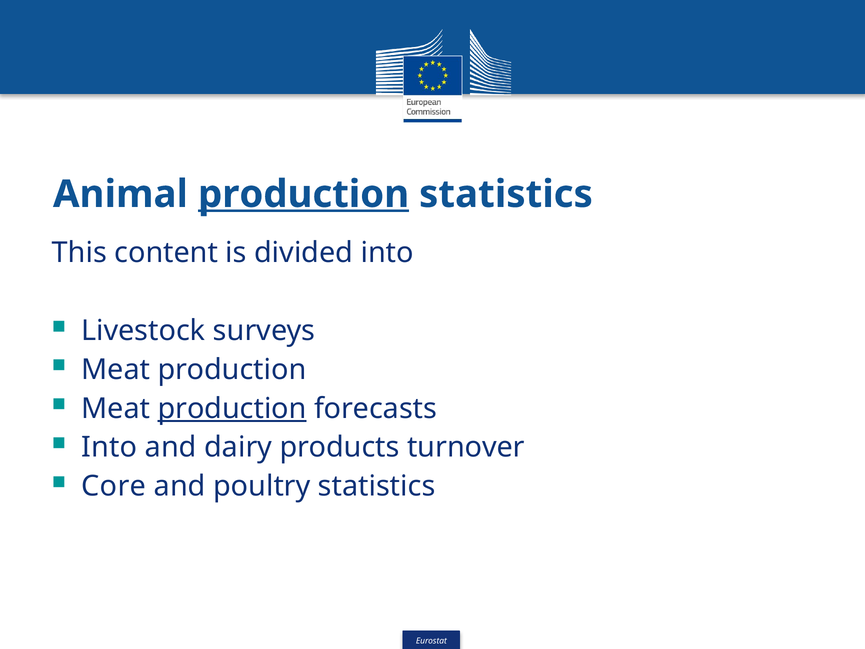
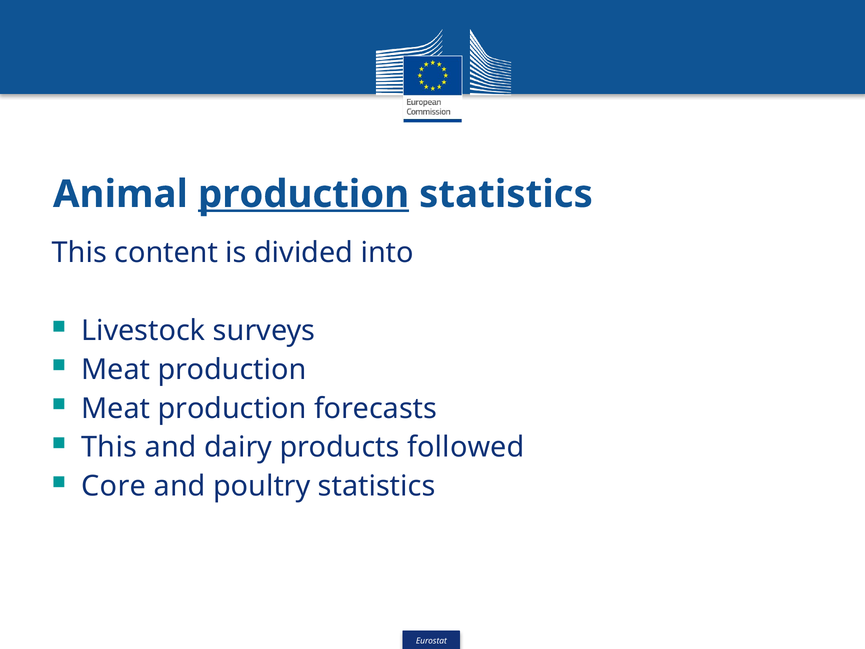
production at (232, 408) underline: present -> none
Into at (109, 447): Into -> This
turnover: turnover -> followed
